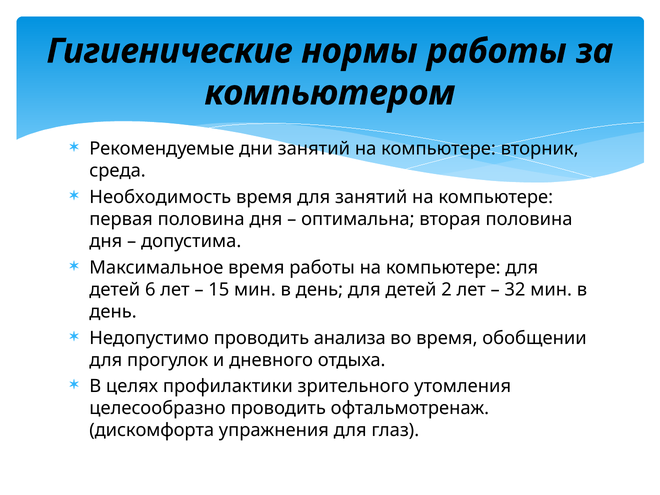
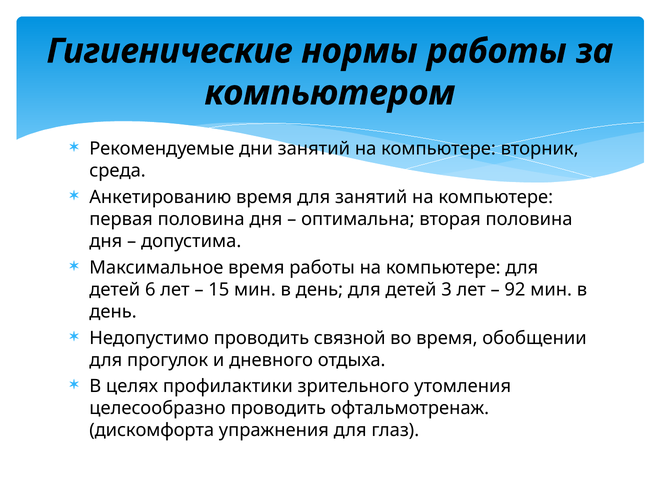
Необходимость: Необходимость -> Анкетированию
2: 2 -> 3
32: 32 -> 92
анализа: анализа -> связной
